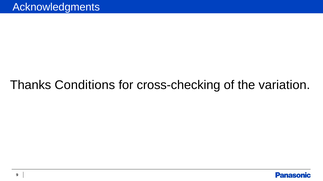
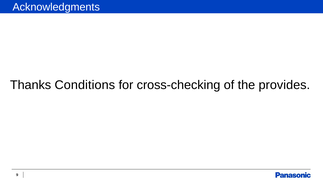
variation: variation -> provides
